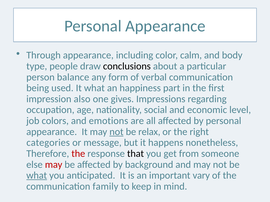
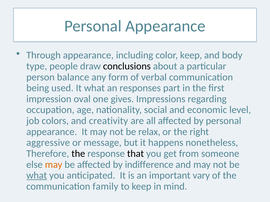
color calm: calm -> keep
happiness: happiness -> responses
also: also -> oval
emotions: emotions -> creativity
not at (116, 132) underline: present -> none
categories: categories -> aggressive
the at (78, 154) colour: red -> black
may at (54, 165) colour: red -> orange
background: background -> indifference
